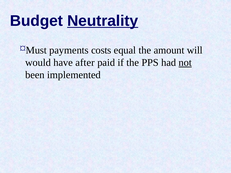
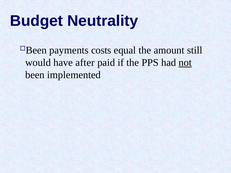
Neutrality underline: present -> none
Must at (36, 50): Must -> Been
will: will -> still
